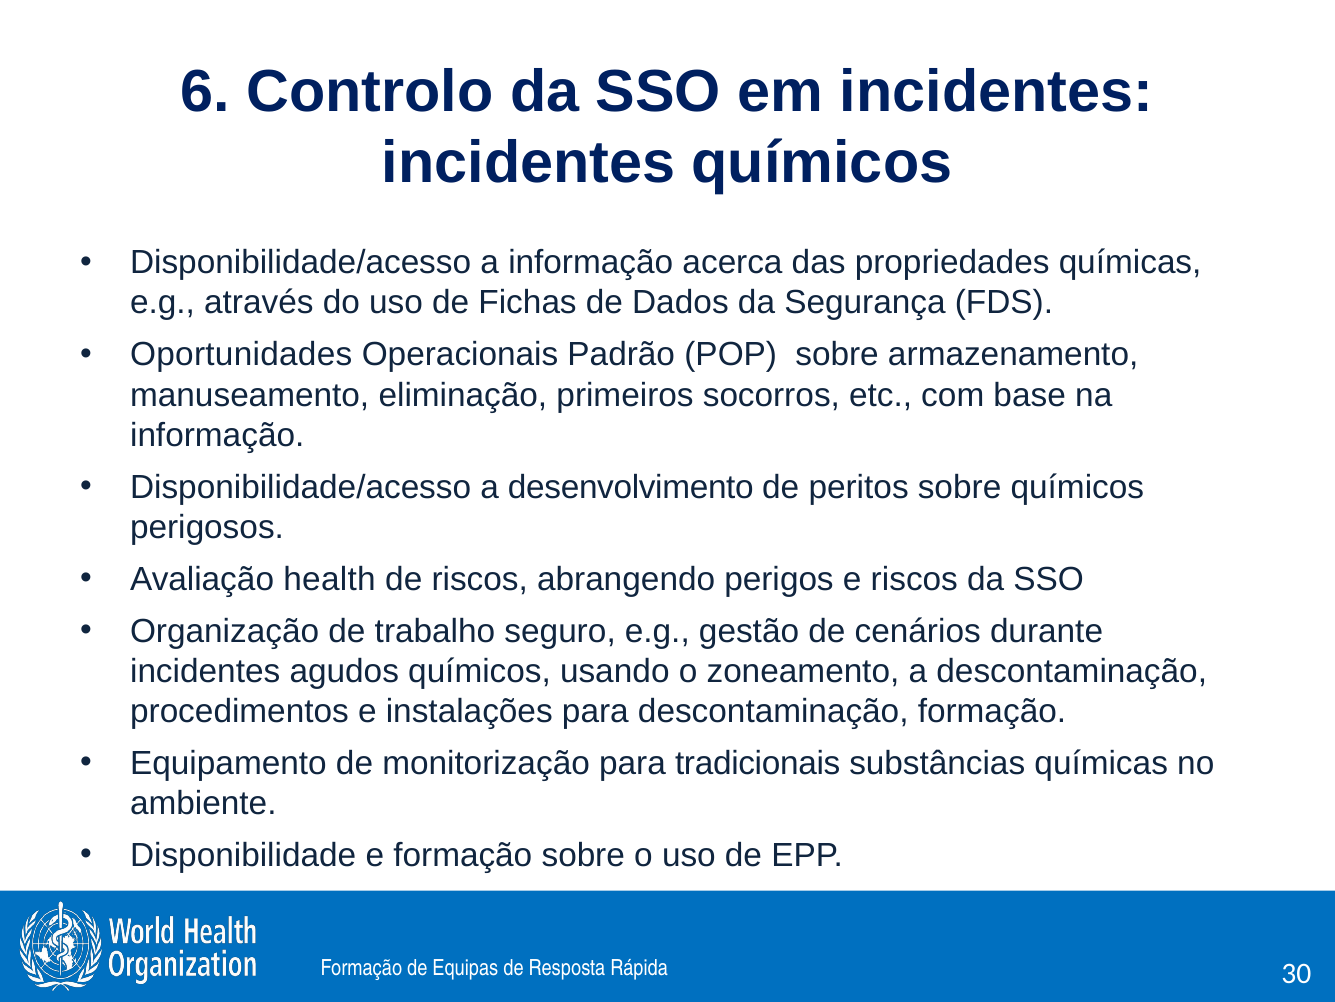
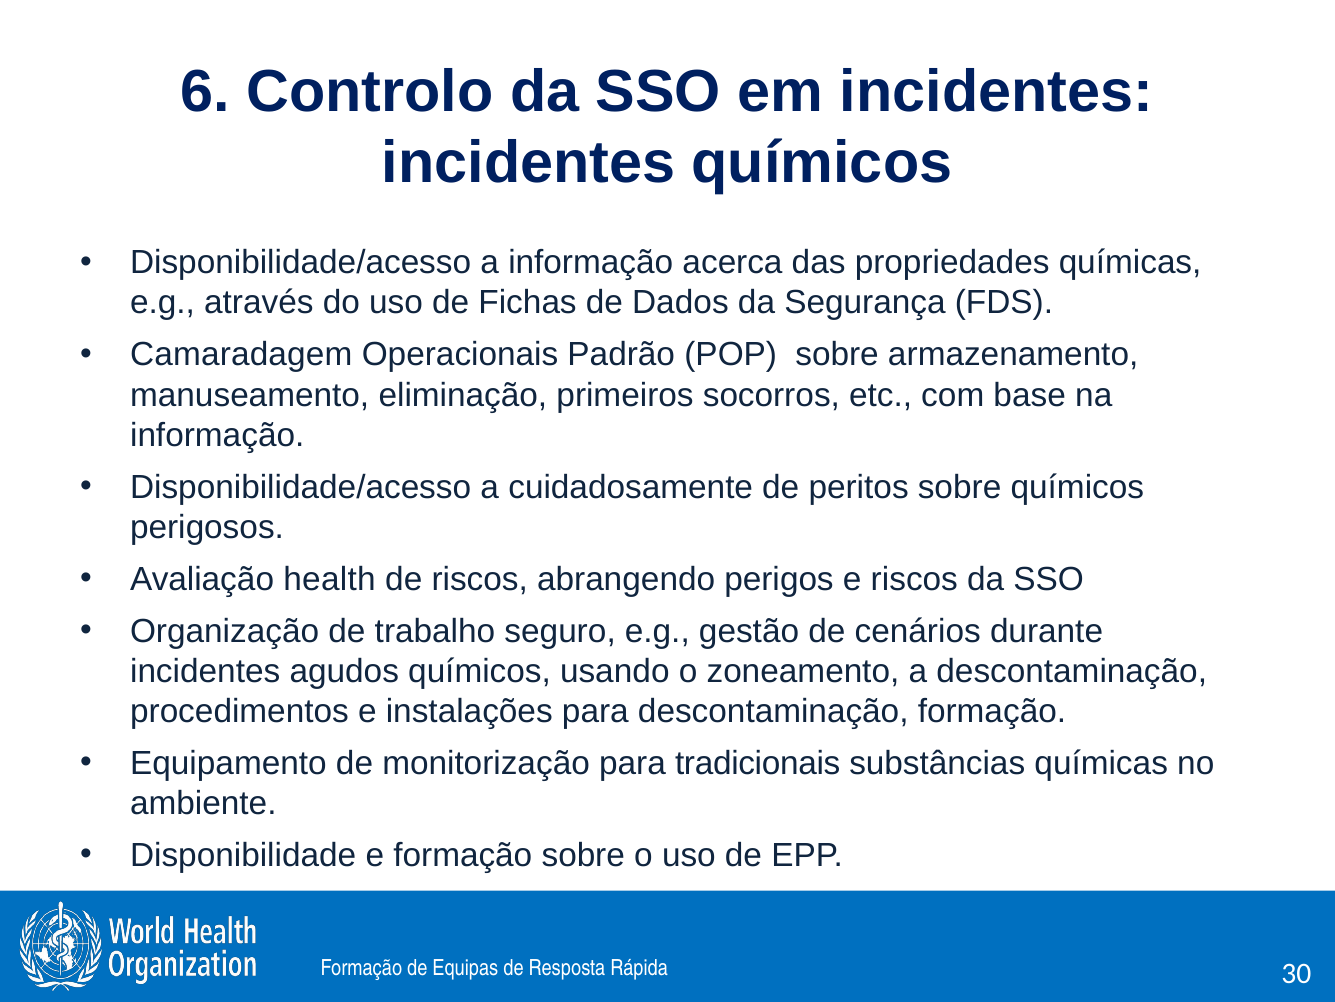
Oportunidades: Oportunidades -> Camaradagem
desenvolvimento: desenvolvimento -> cuidadosamente
